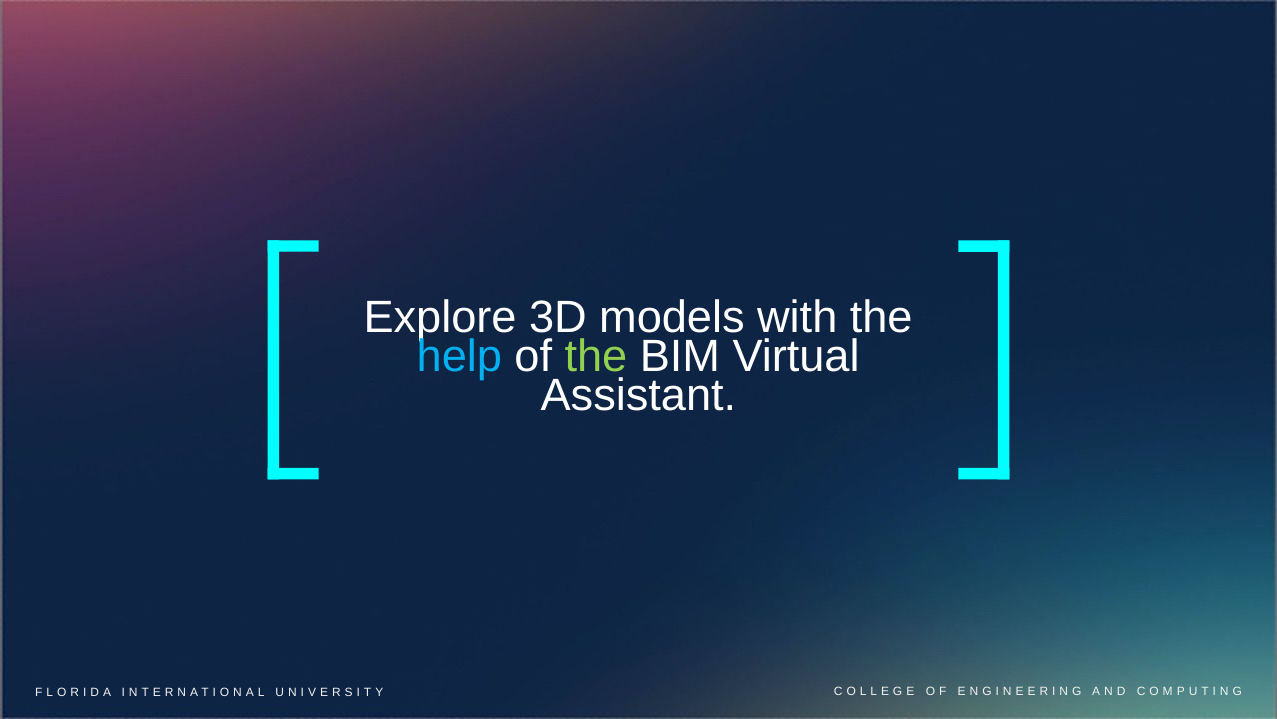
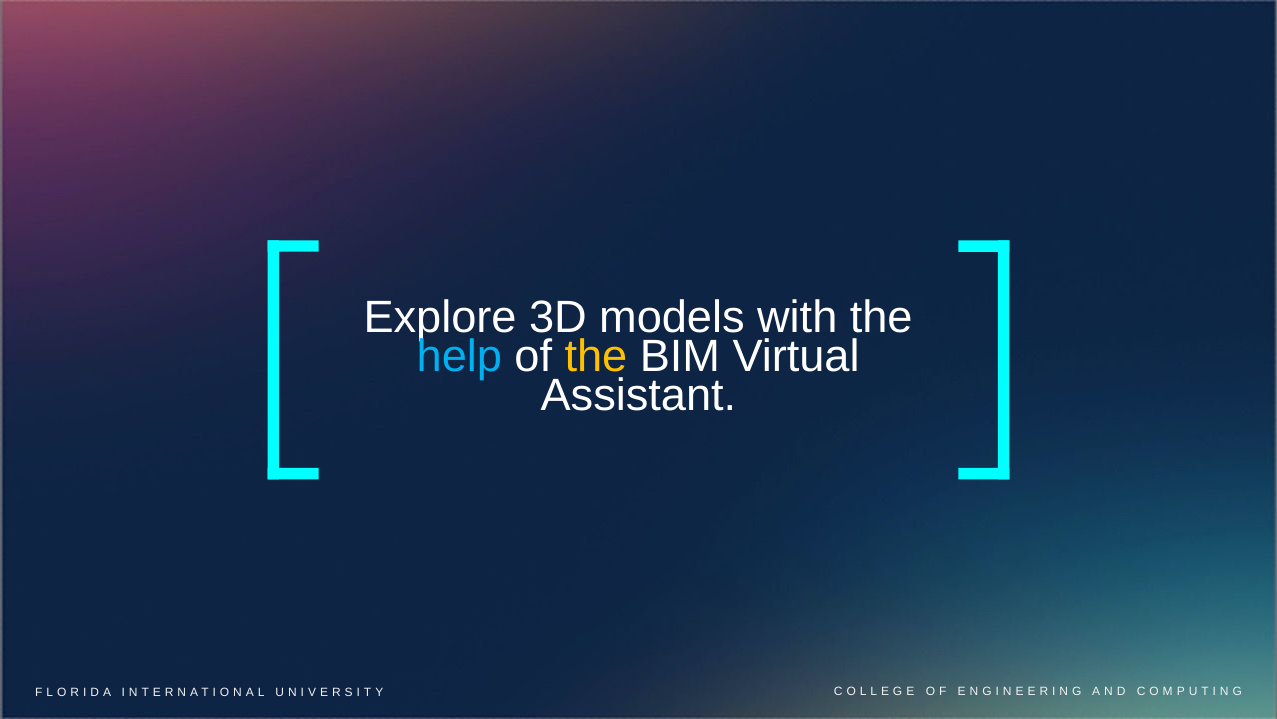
the at (596, 356) colour: light green -> yellow
